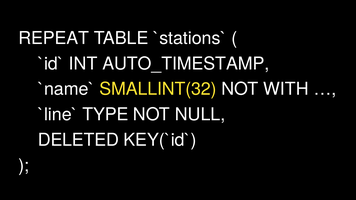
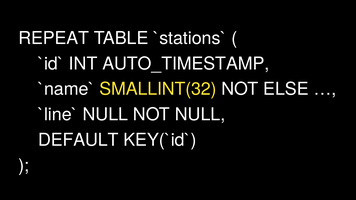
WITH: WITH -> ELSE
TYPE at (105, 115): TYPE -> NULL
DELETED: DELETED -> DEFAULT
